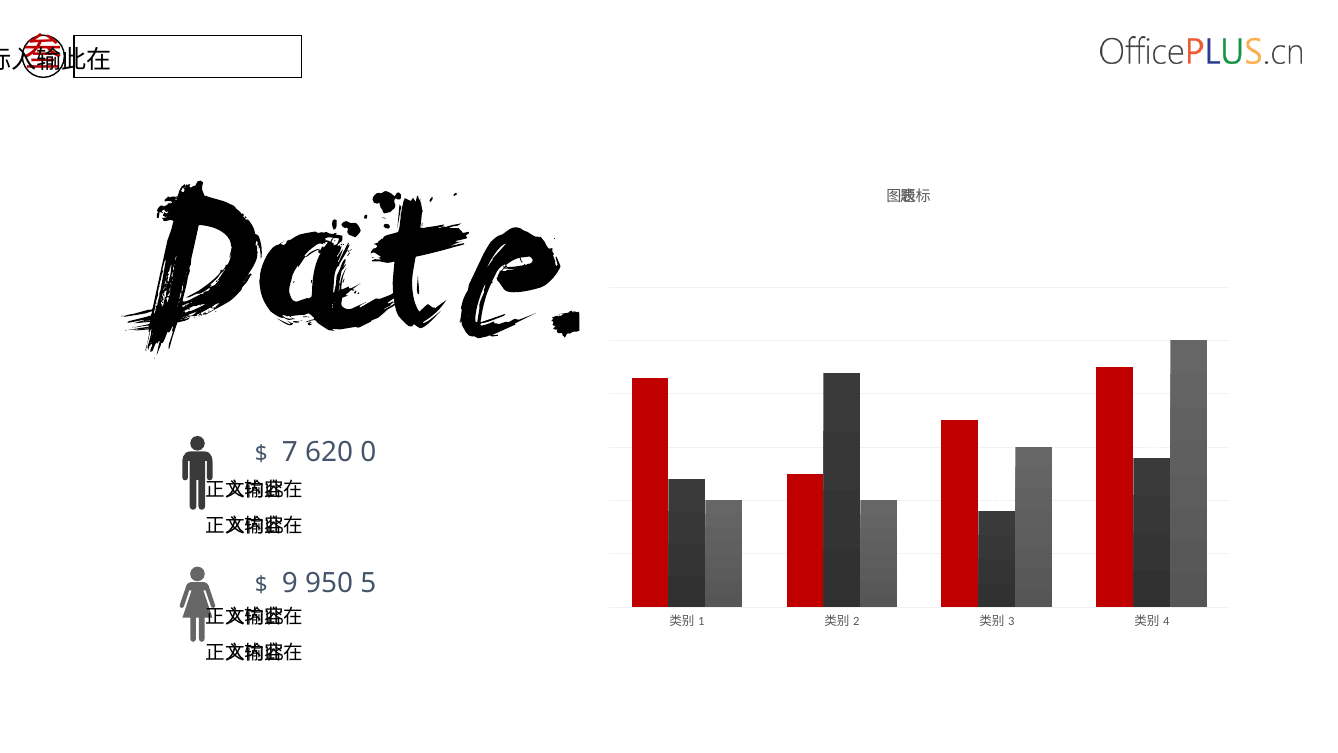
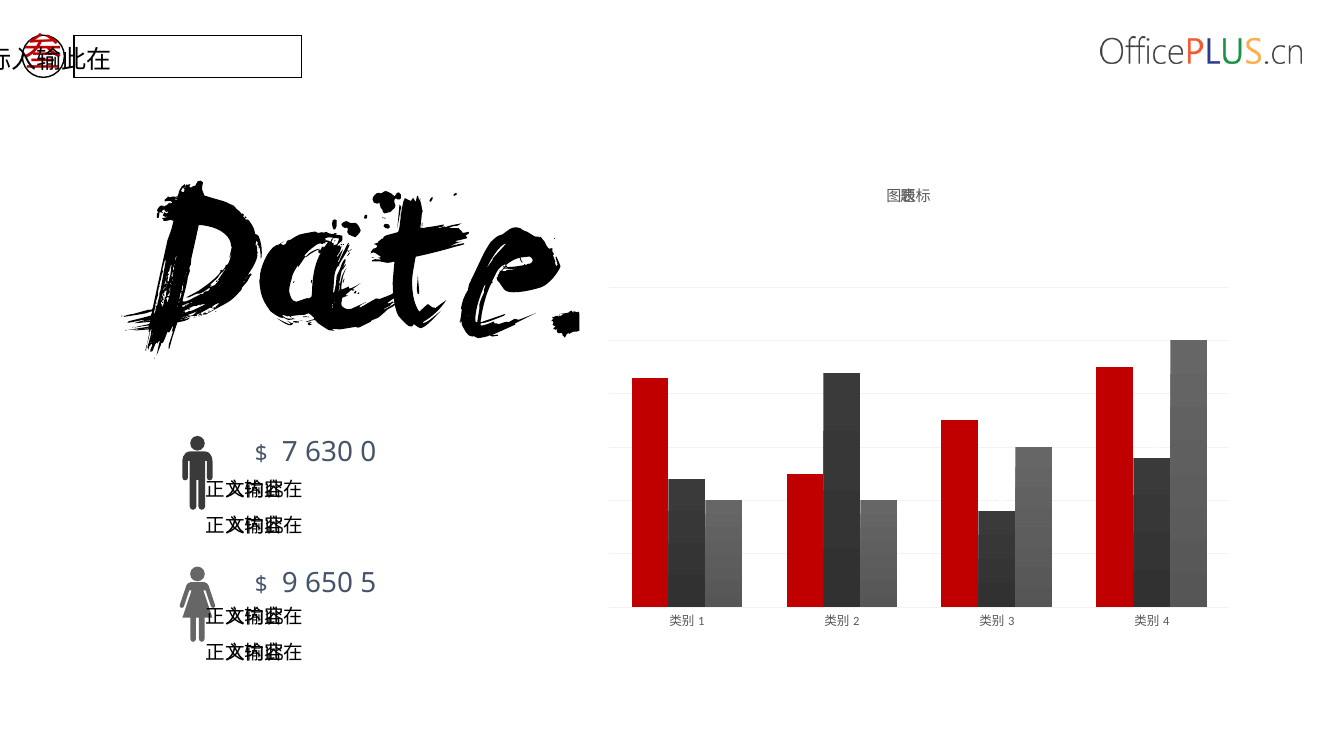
620: 620 -> 630
950: 950 -> 650
